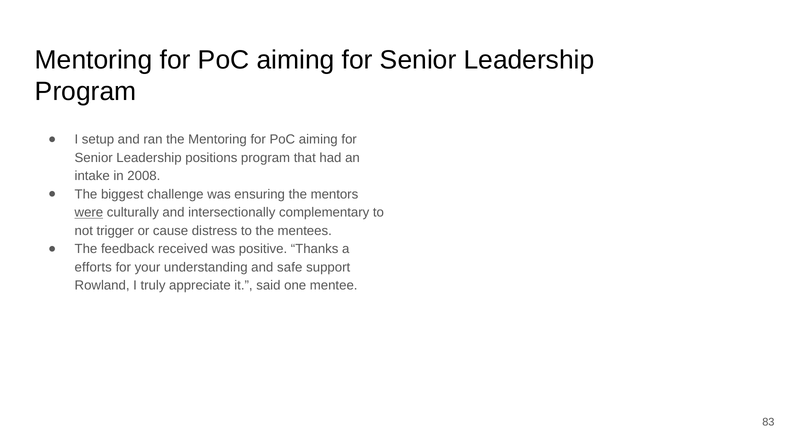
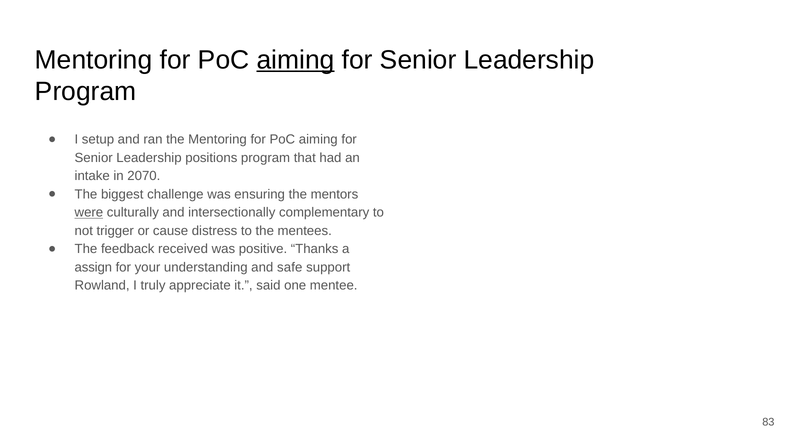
aiming at (296, 60) underline: none -> present
2008: 2008 -> 2070
efforts: efforts -> assign
